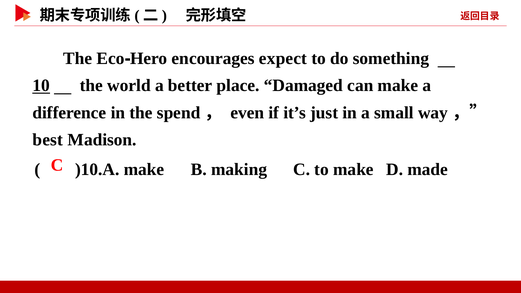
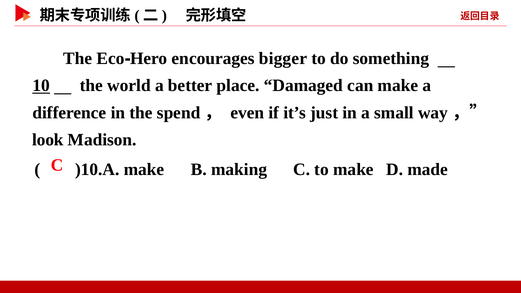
expect: expect -> bigger
best: best -> look
